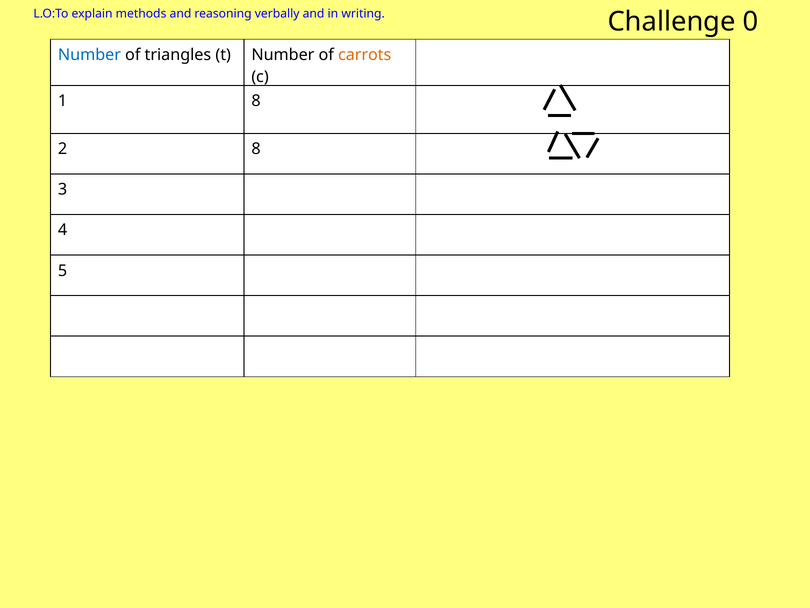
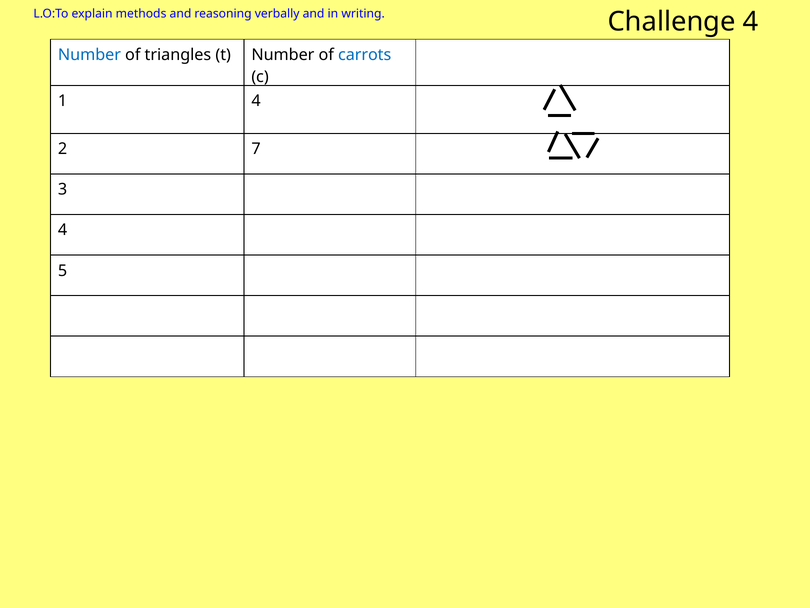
Challenge 0: 0 -> 4
carrots colour: orange -> blue
1 8: 8 -> 4
2 8: 8 -> 7
